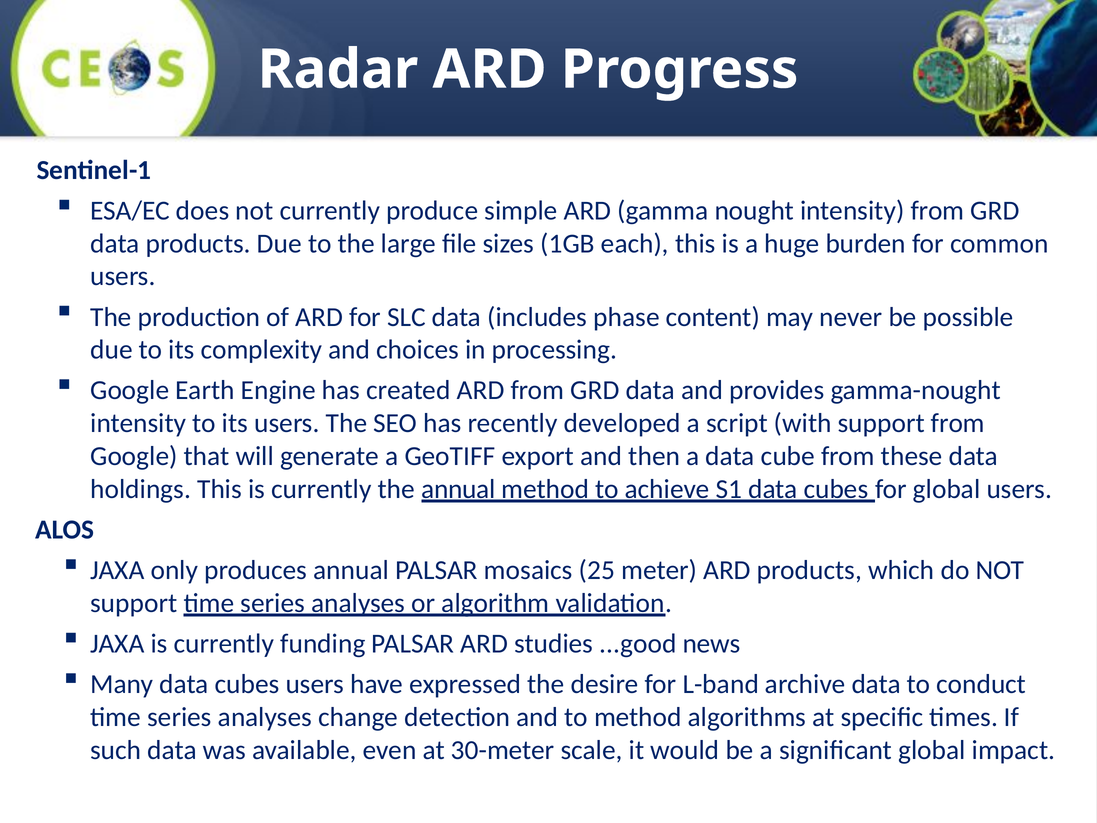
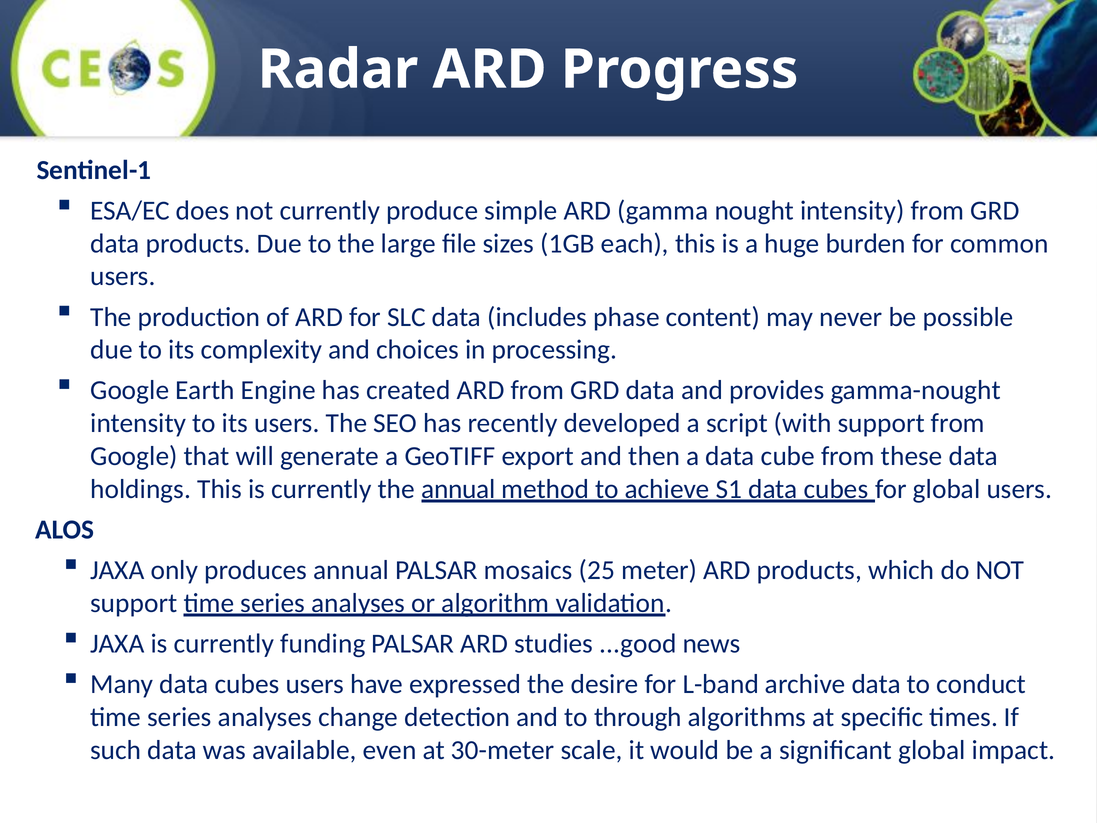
to method: method -> through
